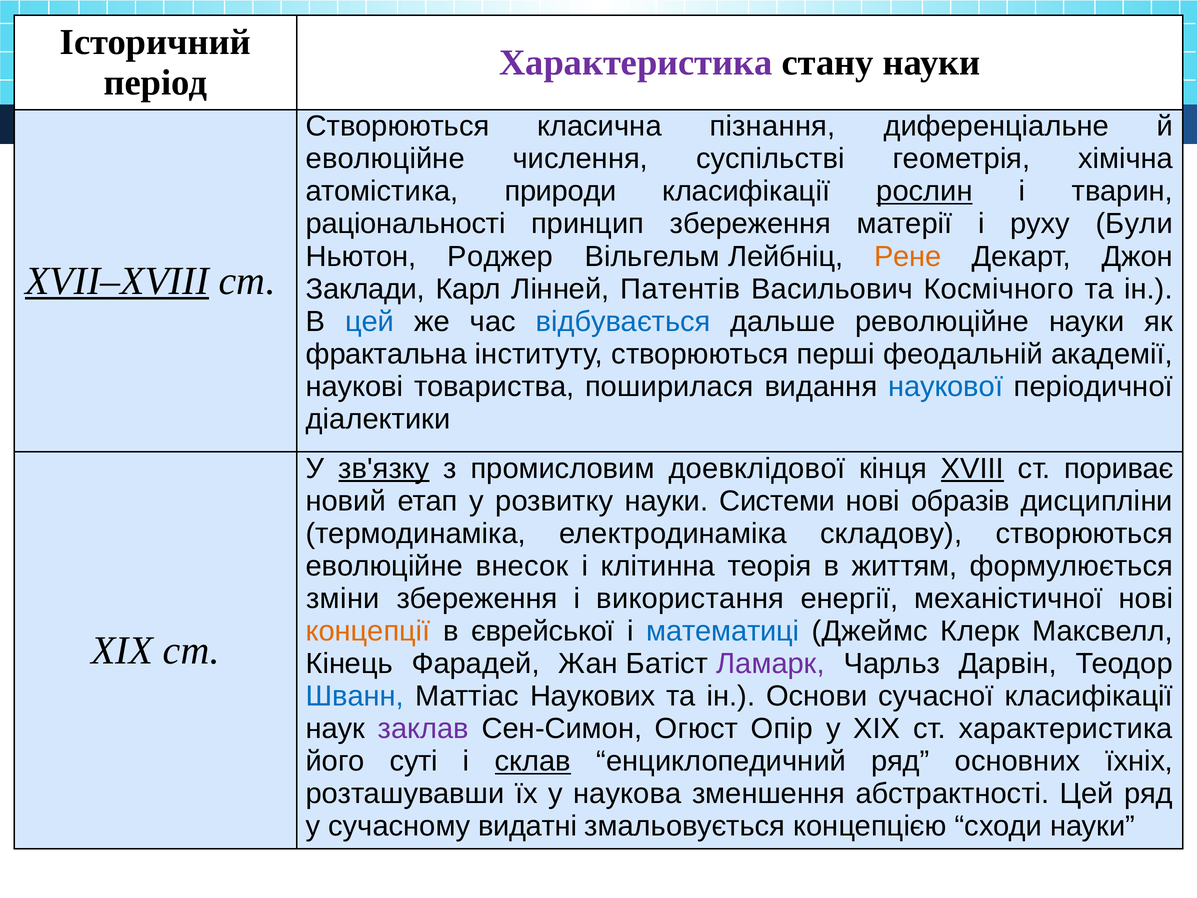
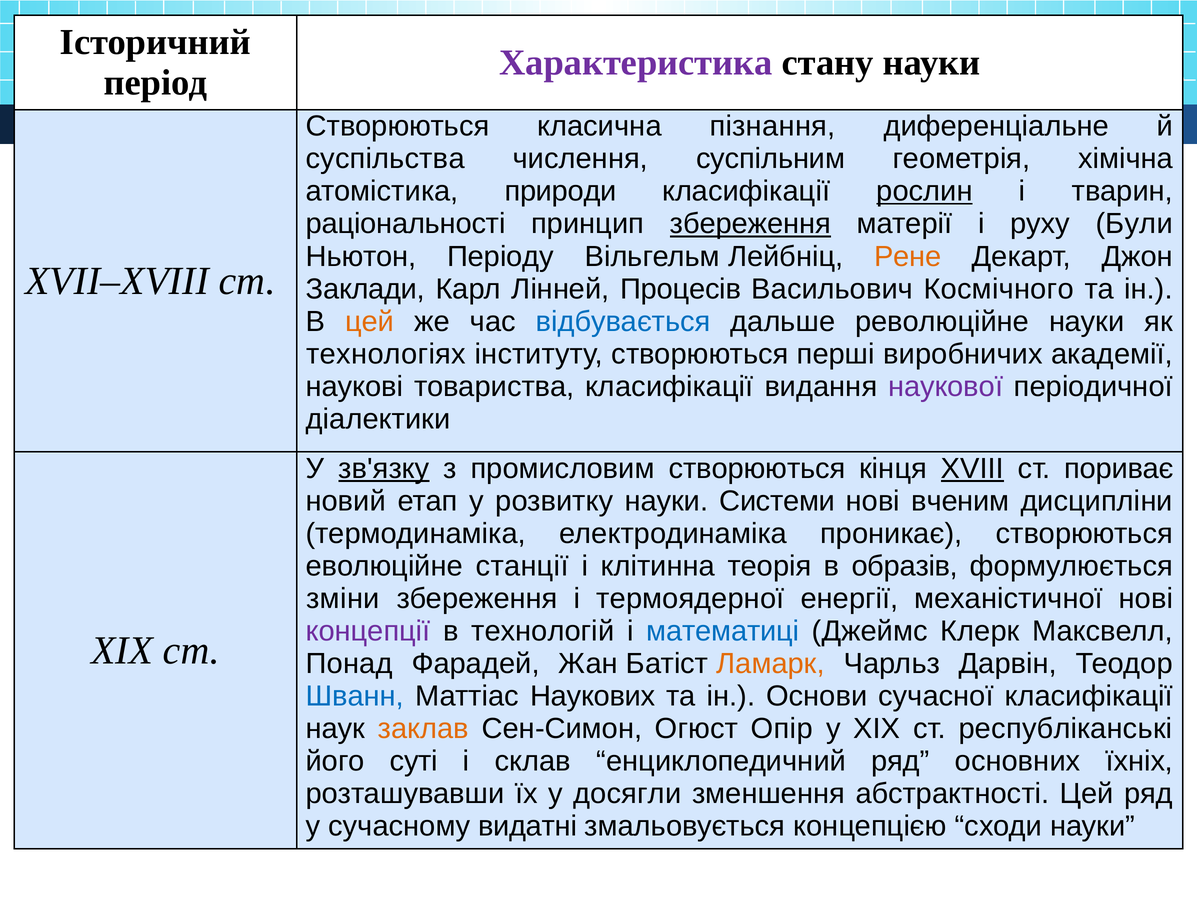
еволюційне at (385, 159): еволюційне -> суспільства
суспільстві: суспільстві -> суспільним
збереження at (750, 224) underline: none -> present
Роджер: Роджер -> Періоду
XVII–XVIII underline: present -> none
Патентів: Патентів -> Процесів
цей at (370, 321) colour: blue -> orange
фрактальна: фрактальна -> технологіях
феодальній: феодальній -> виробничих
товариства поширилася: поширилася -> класифікації
наукової colour: blue -> purple
промисловим доевклідової: доевклідової -> створюються
образів: образів -> вченим
складову: складову -> проникає
внесок: внесок -> станції
життям: життям -> образів
використання: використання -> термоядерної
концепції colour: orange -> purple
єврейської: єврейської -> технологій
Кінець: Кінець -> Понад
Ламарк colour: purple -> orange
заклав colour: purple -> orange
ст характеристика: характеристика -> республіканські
склав underline: present -> none
наукова: наукова -> досягли
